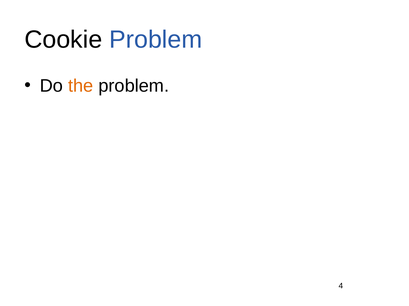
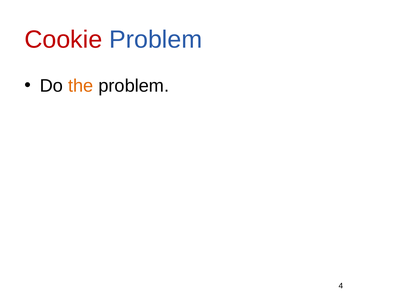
Cookie colour: black -> red
